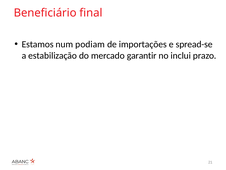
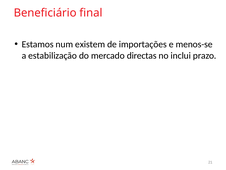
podiam: podiam -> existem
spread-se: spread-se -> menos-se
garantir: garantir -> directas
